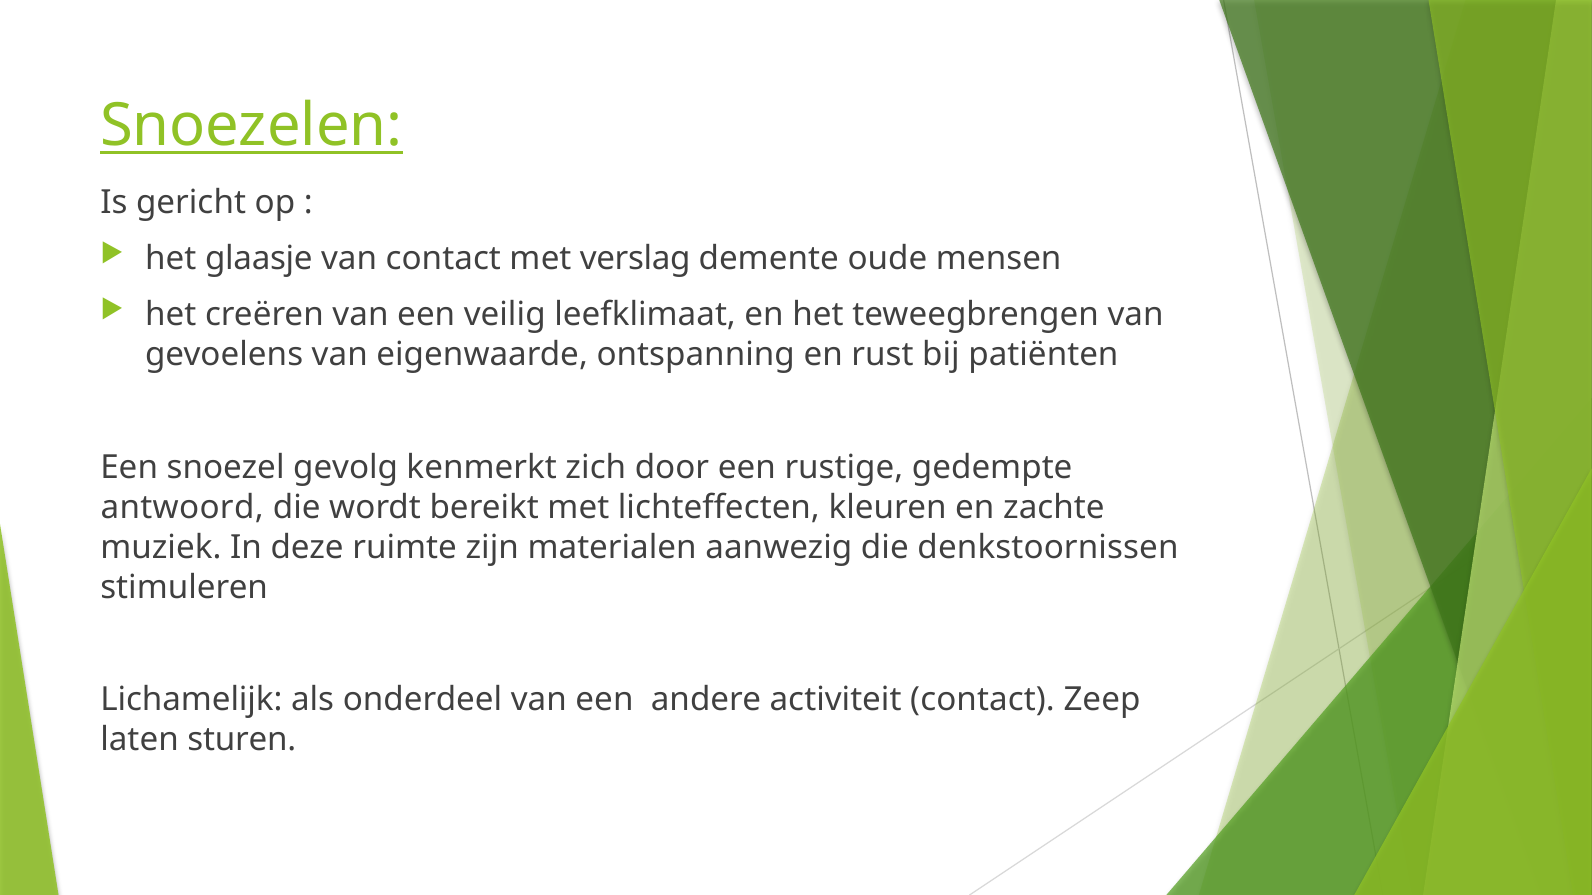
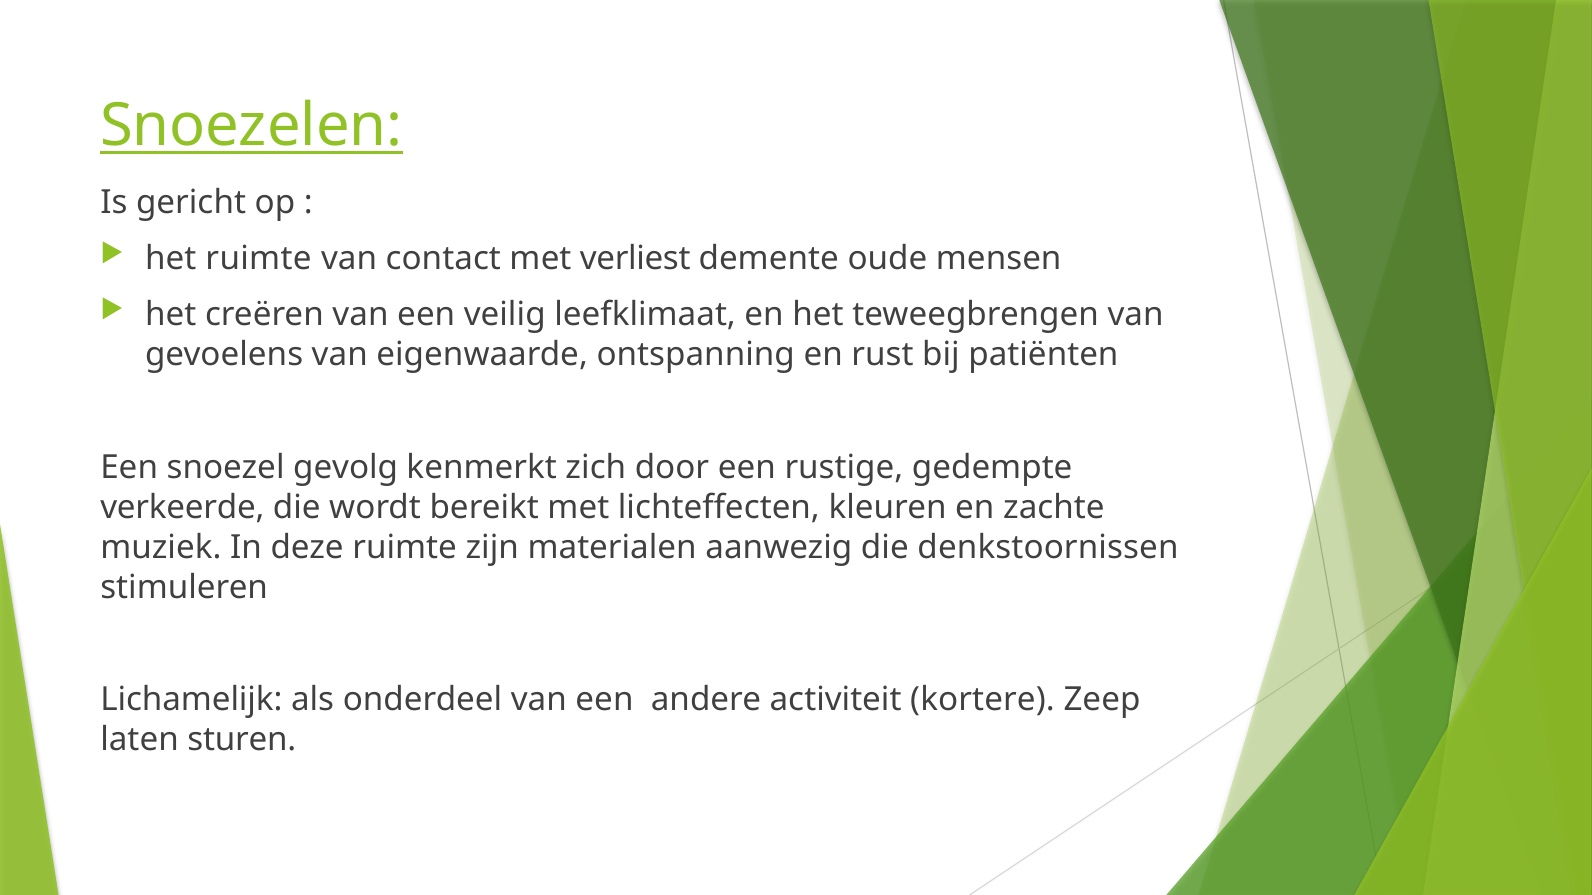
het glaasje: glaasje -> ruimte
verslag: verslag -> verliest
antwoord: antwoord -> verkeerde
activiteit contact: contact -> kortere
